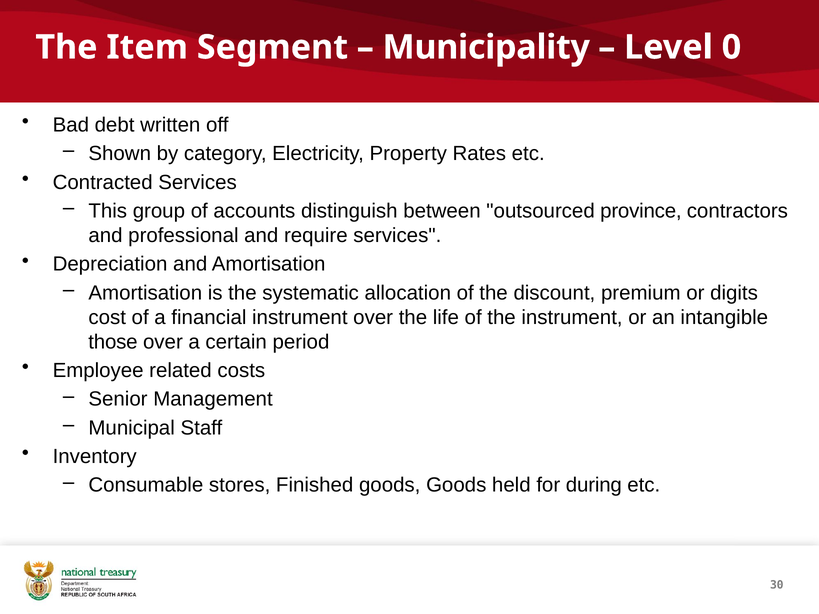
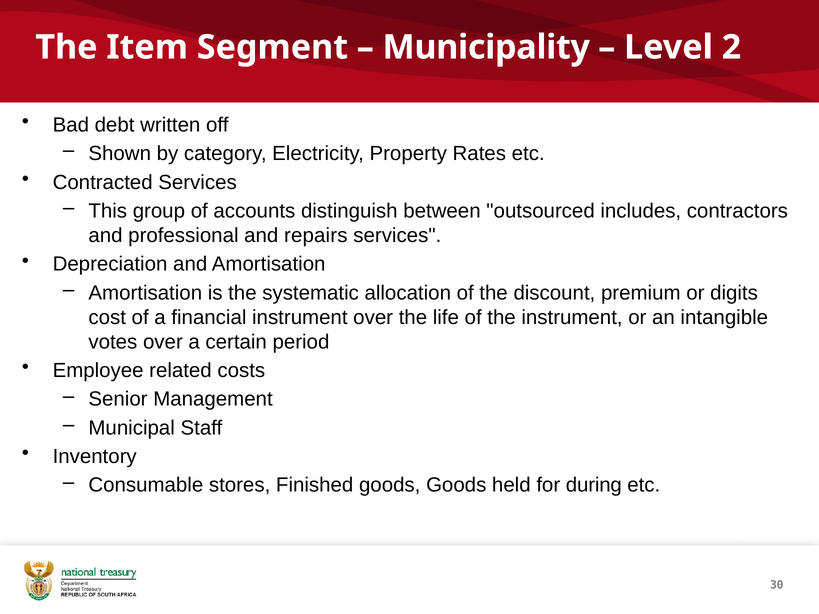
0: 0 -> 2
province: province -> includes
require: require -> repairs
those: those -> votes
